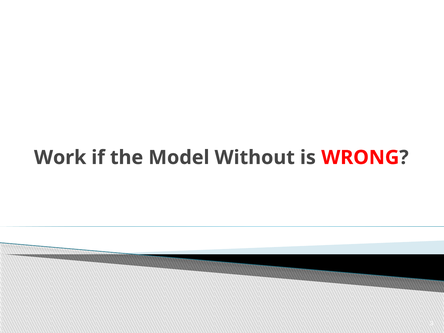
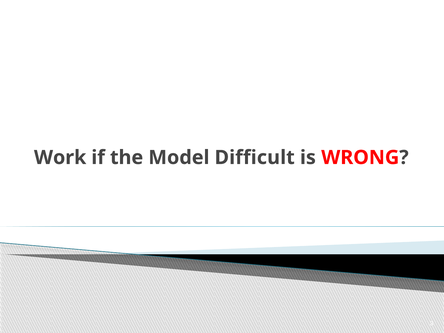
Without: Without -> Difficult
